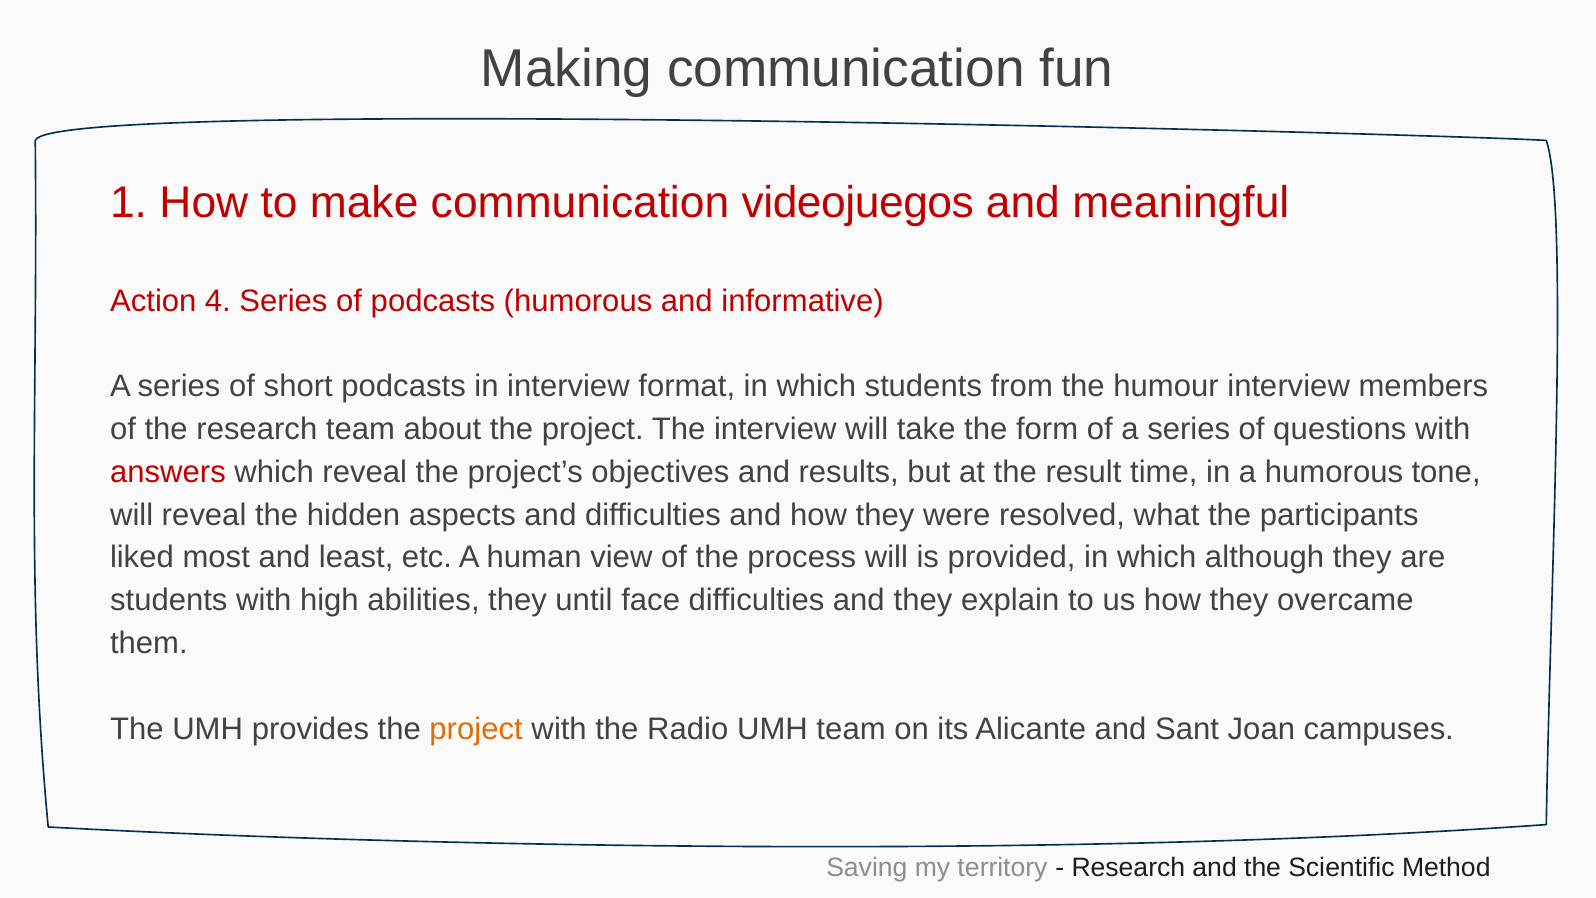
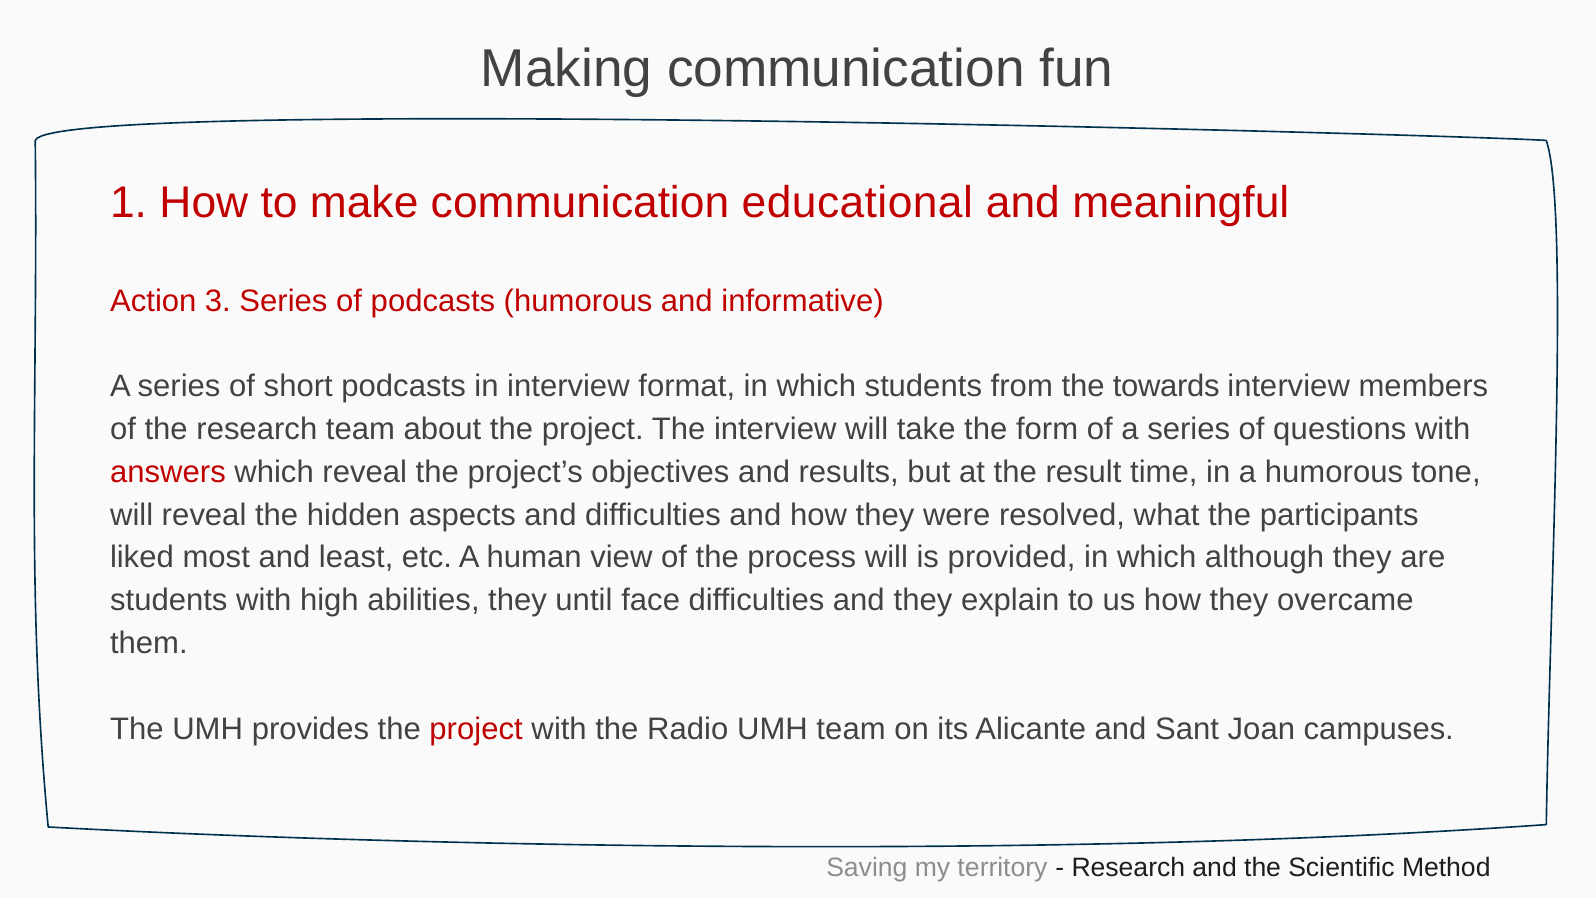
videojuegos: videojuegos -> educational
4: 4 -> 3
humour: humour -> towards
project at (476, 729) colour: orange -> red
